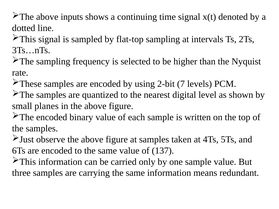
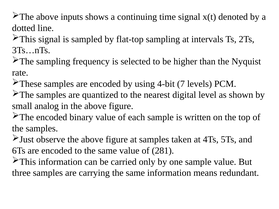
2-bit: 2-bit -> 4-bit
planes: planes -> analog
137: 137 -> 281
